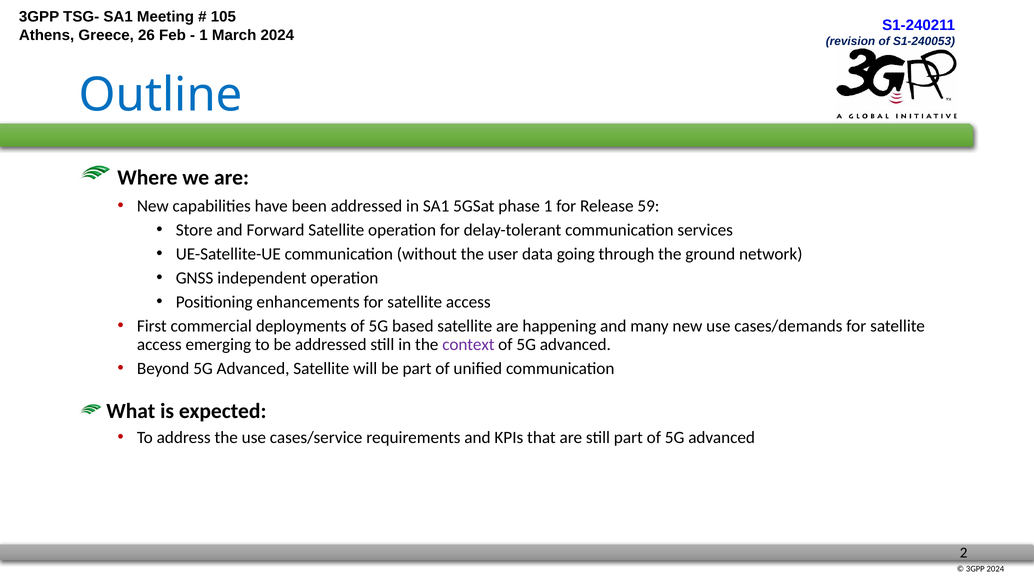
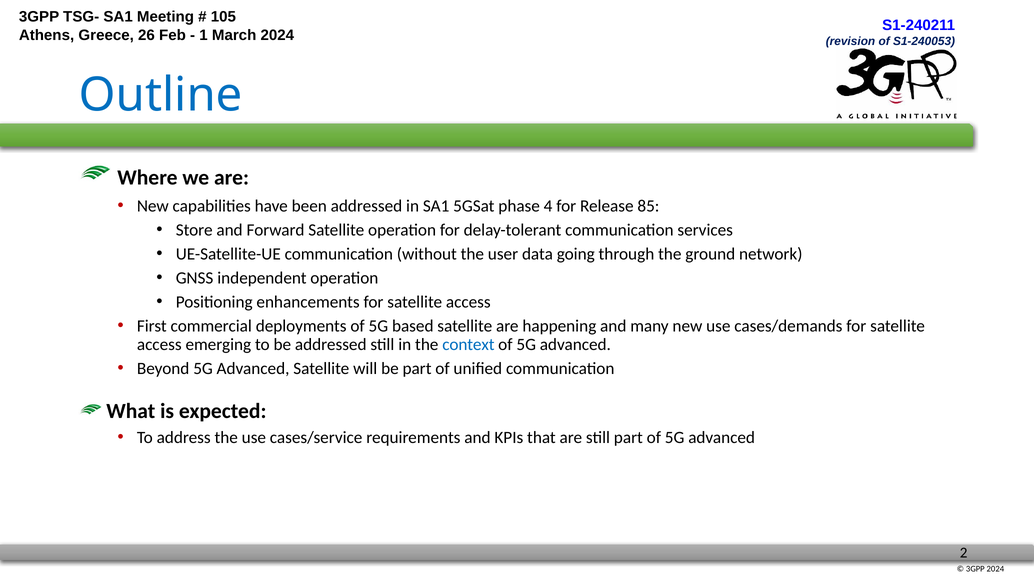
phase 1: 1 -> 4
59: 59 -> 85
context colour: purple -> blue
